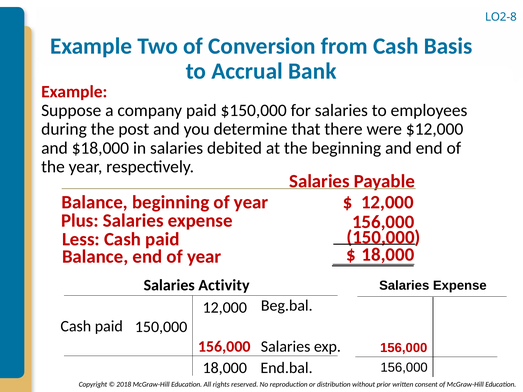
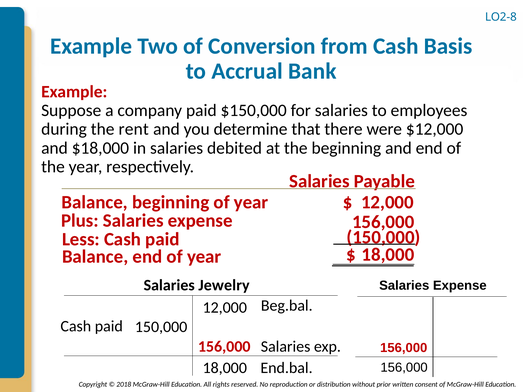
post: post -> rent
Activity: Activity -> Jewelry
